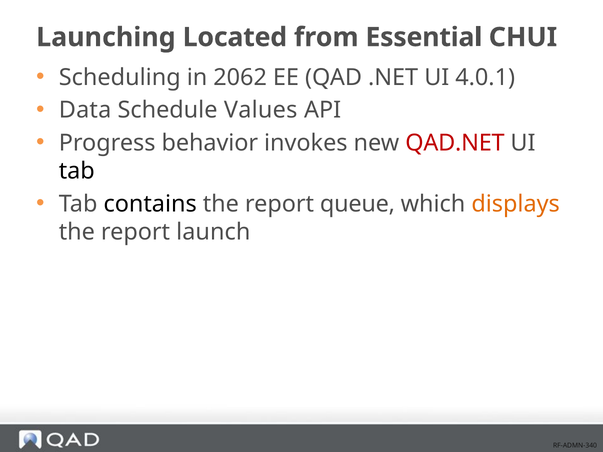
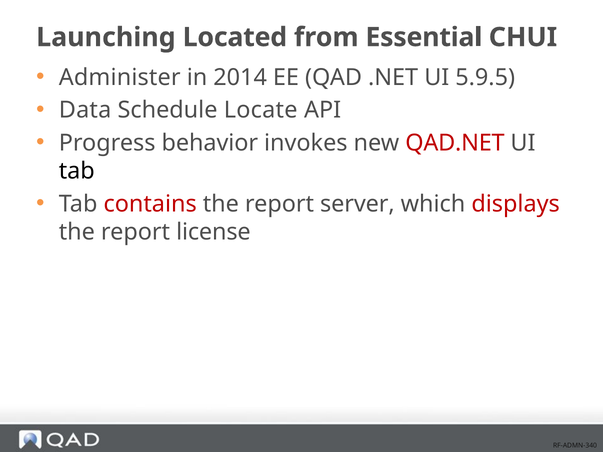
Scheduling: Scheduling -> Administer
2062: 2062 -> 2014
4.0.1: 4.0.1 -> 5.9.5
Values: Values -> Locate
contains colour: black -> red
queue: queue -> server
displays colour: orange -> red
launch: launch -> license
